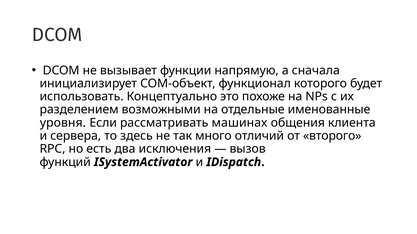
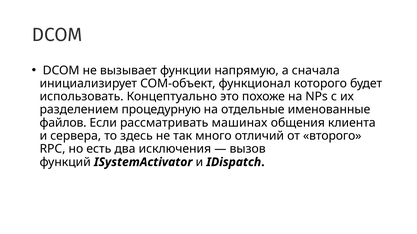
возможными: возможными -> процедурную
уровня: уровня -> файлов
